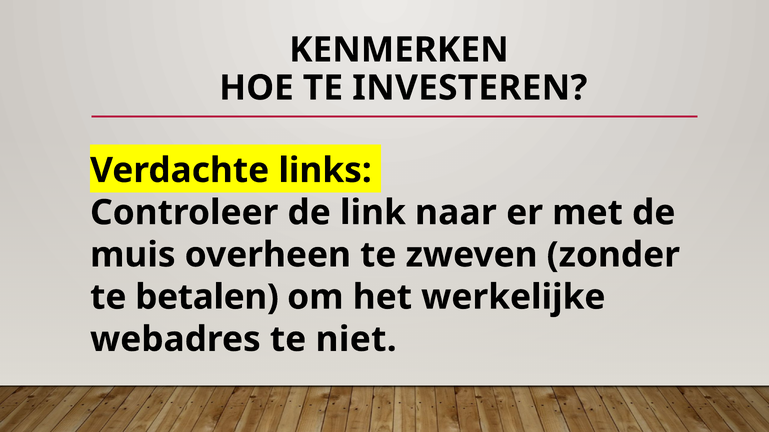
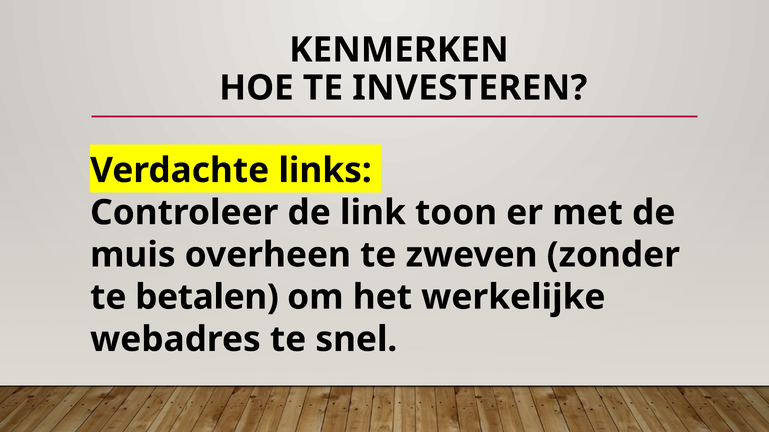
naar: naar -> toon
niet: niet -> snel
